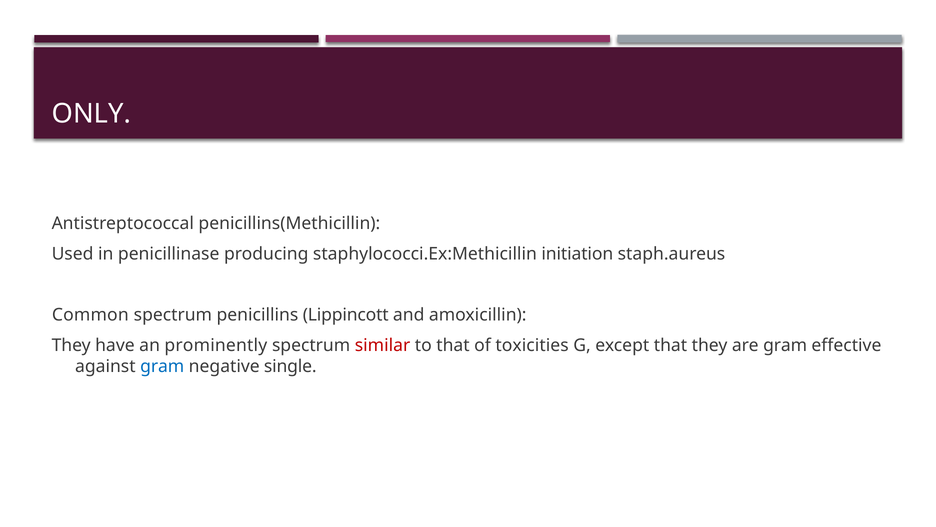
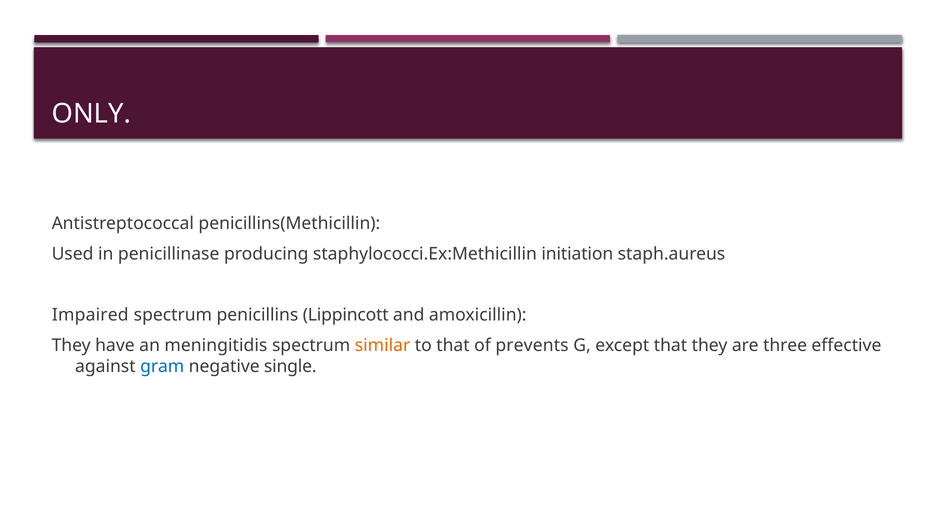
Common: Common -> Impaired
prominently: prominently -> meningitidis
similar colour: red -> orange
toxicities: toxicities -> prevents
are gram: gram -> three
